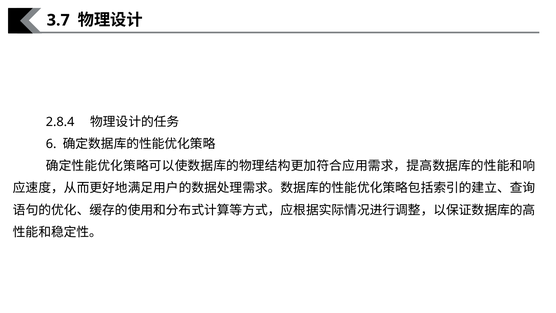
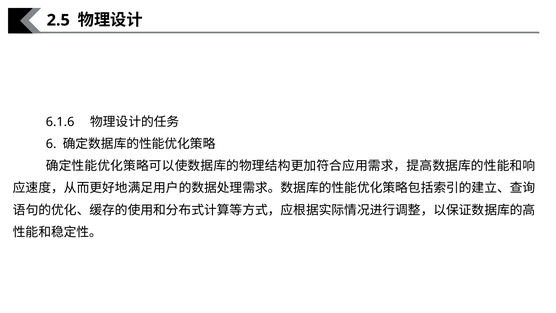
3.7: 3.7 -> 2.5
2.8.4: 2.8.4 -> 6.1.6
